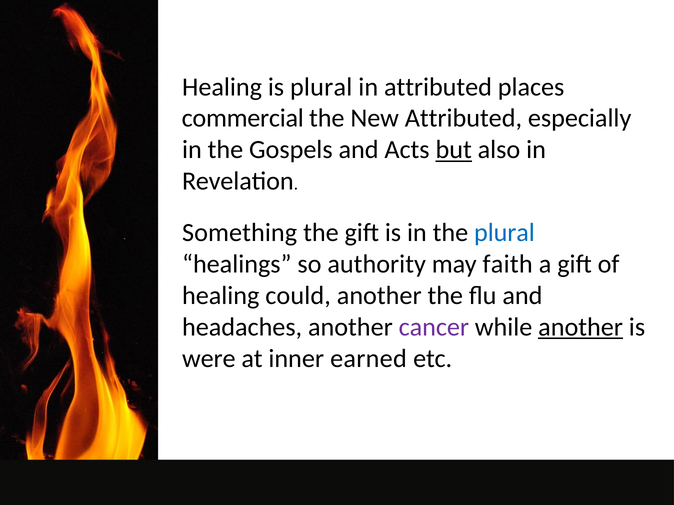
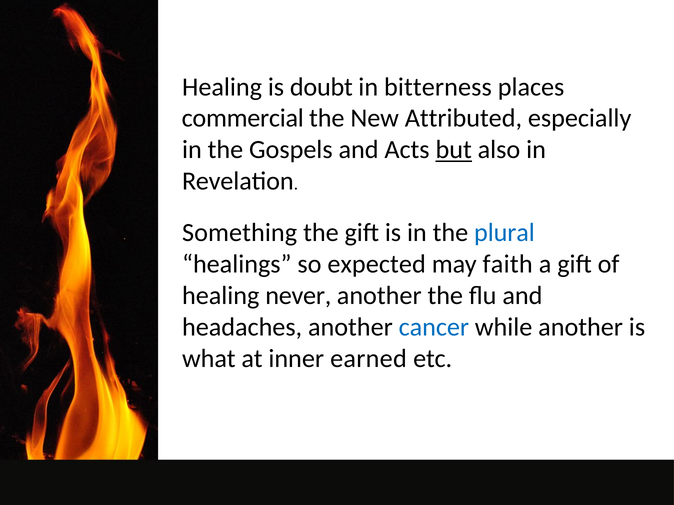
is plural: plural -> doubt
in attributed: attributed -> bitterness
authority: authority -> expected
could: could -> never
cancer colour: purple -> blue
another at (581, 327) underline: present -> none
were: were -> what
